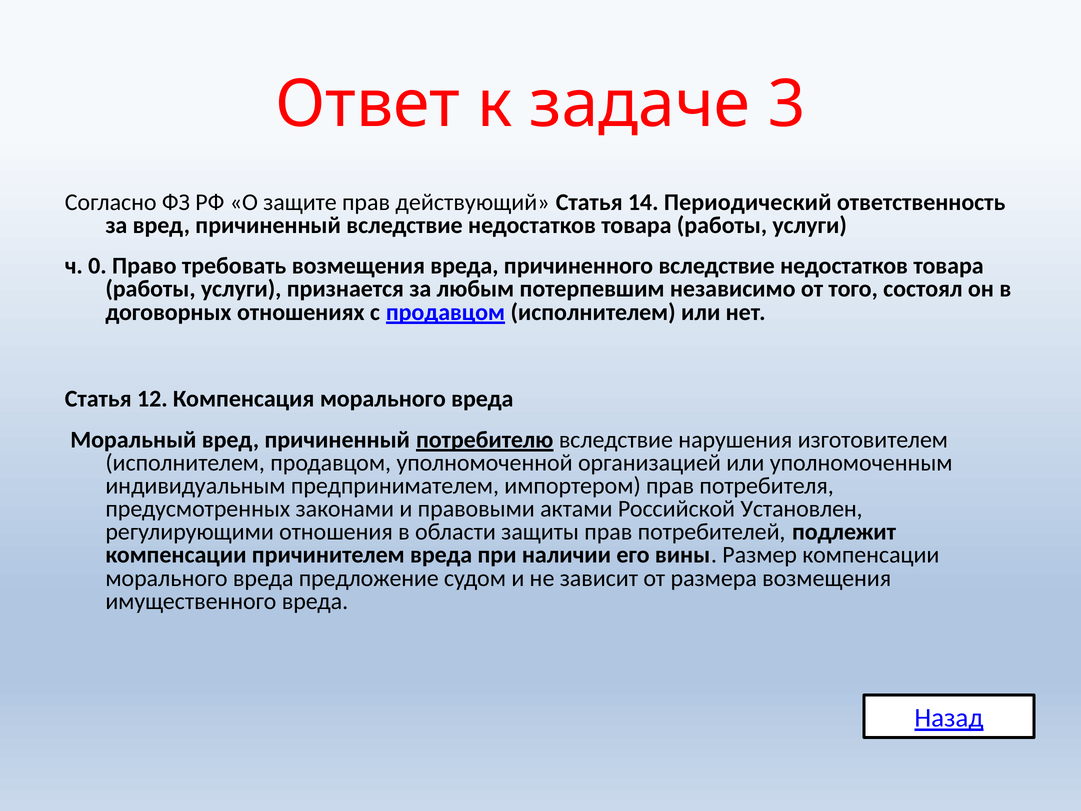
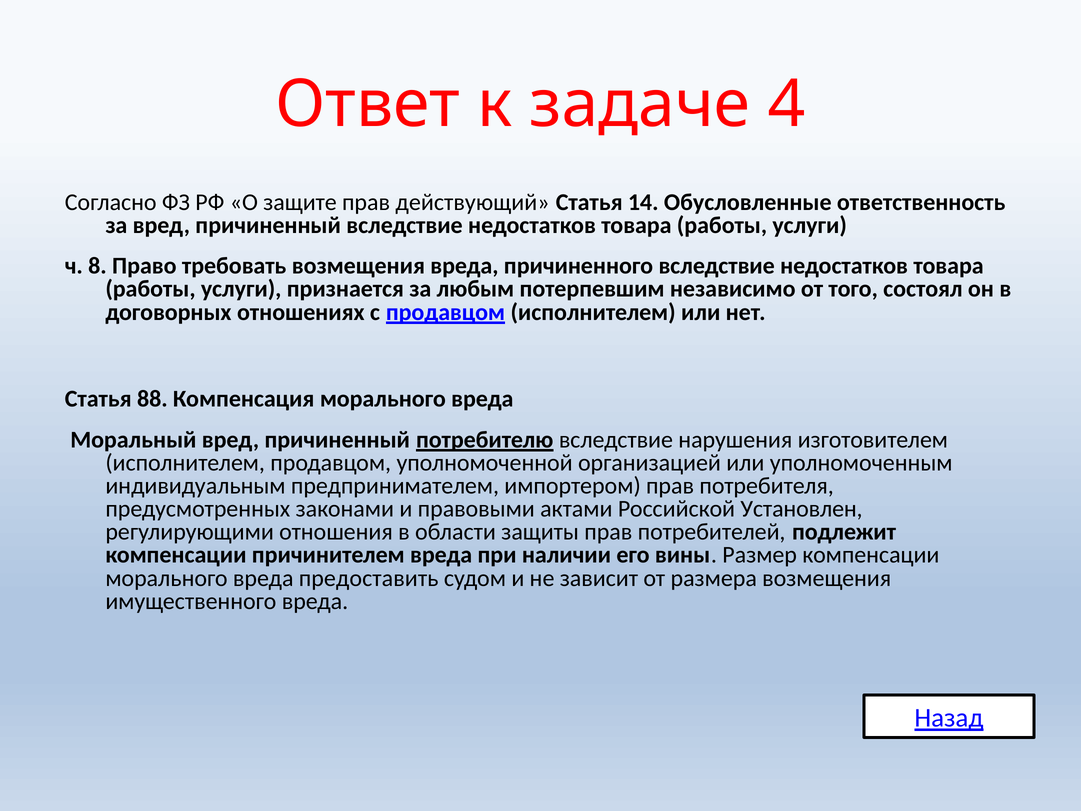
3: 3 -> 4
Периодический: Периодический -> Обусловленные
0: 0 -> 8
12: 12 -> 88
предложение: предложение -> предоставить
